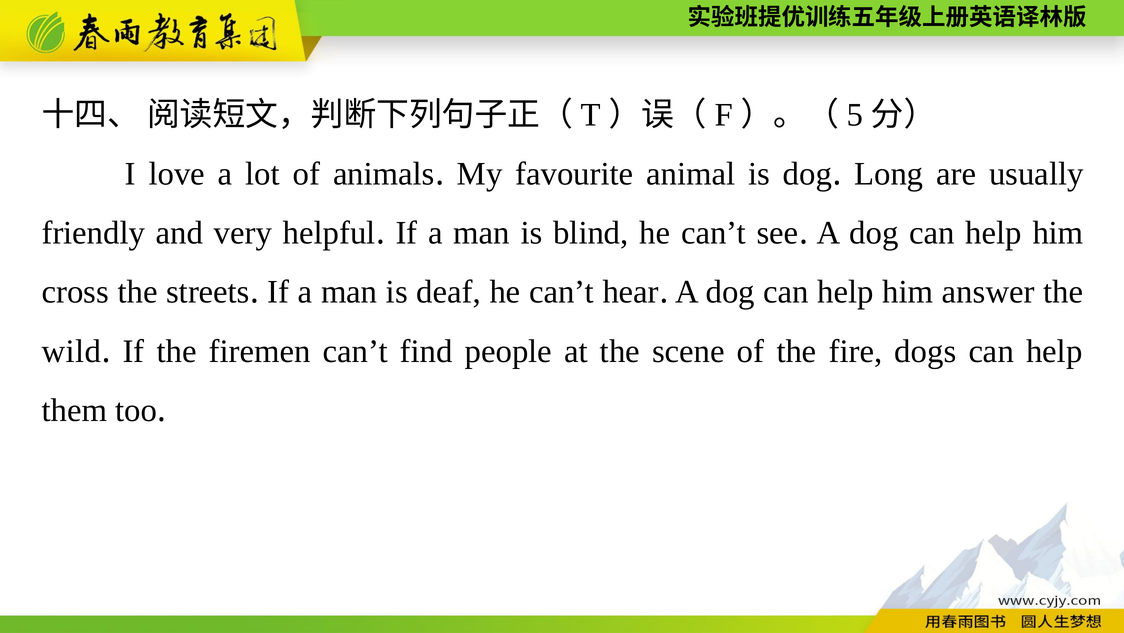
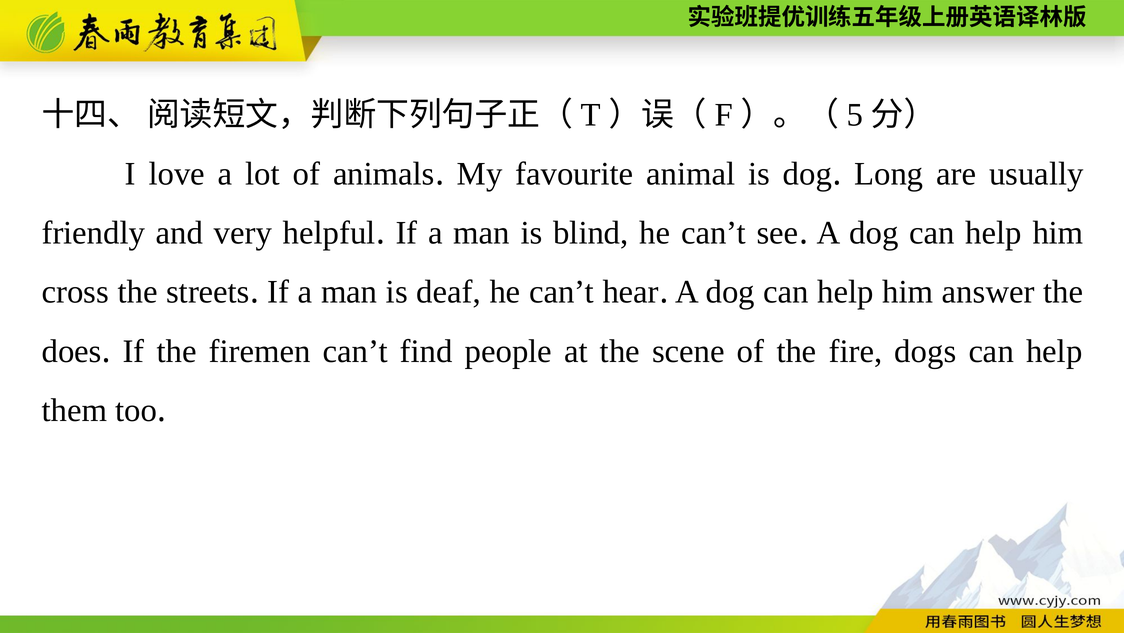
wild: wild -> does
